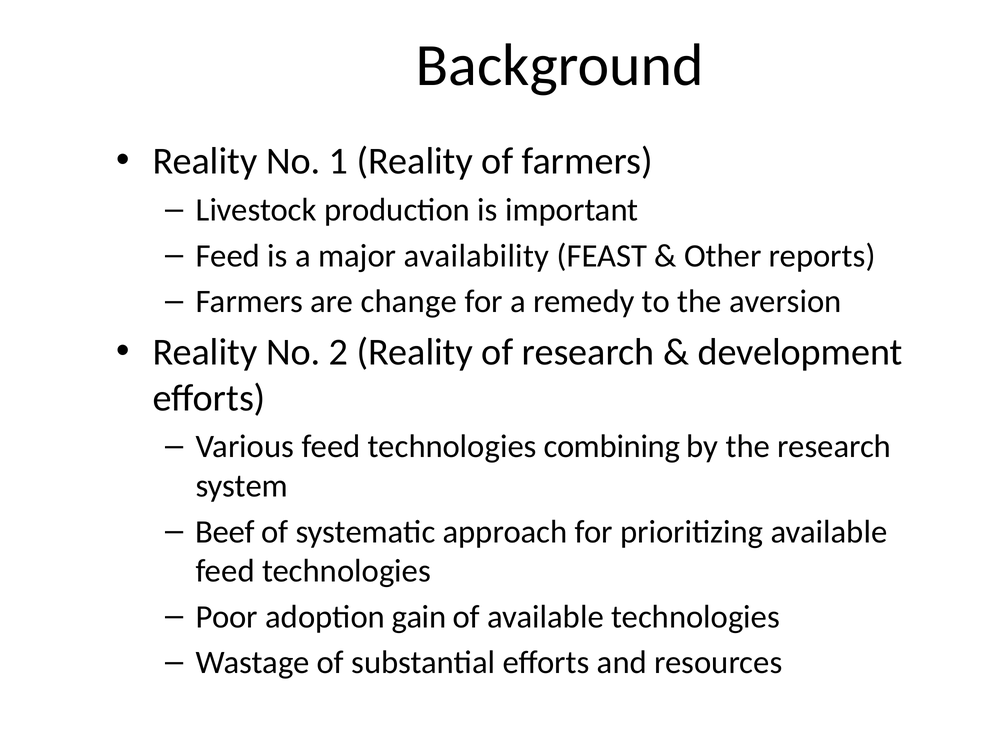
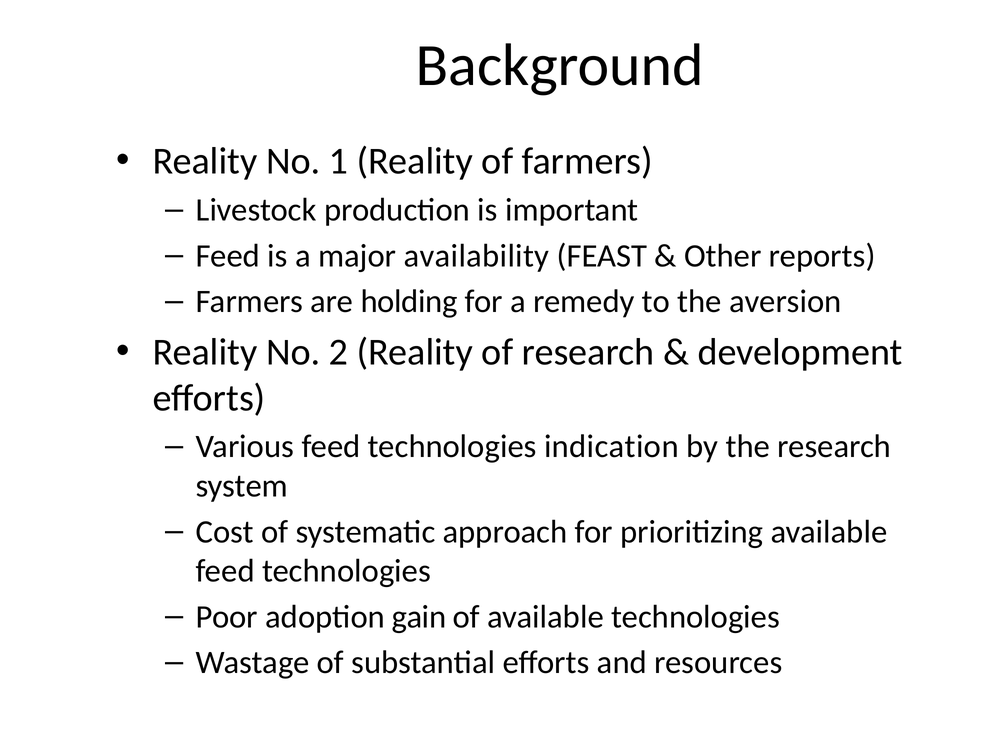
change: change -> holding
combining: combining -> indication
Beef: Beef -> Cost
